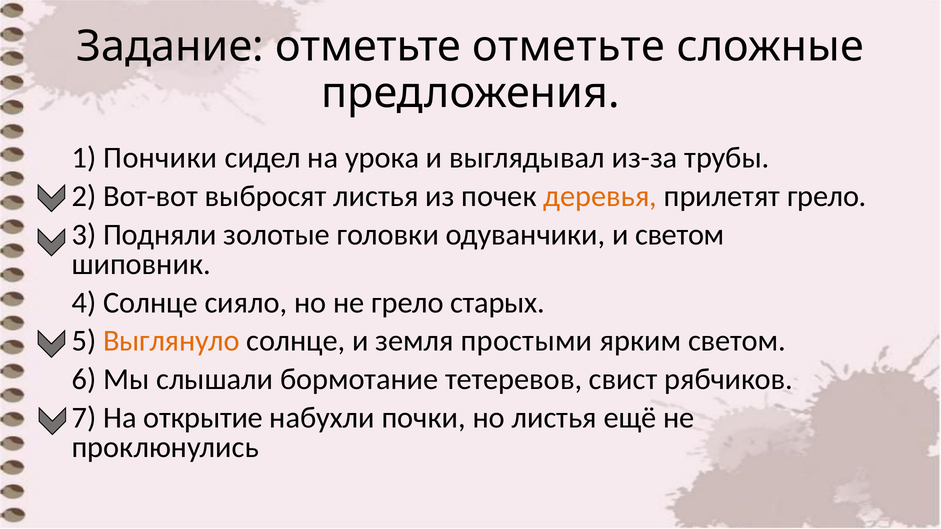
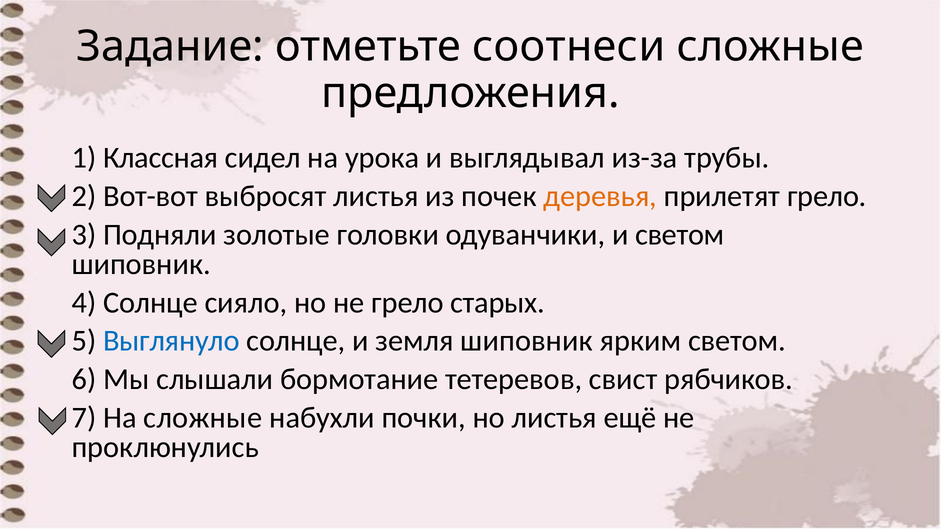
отметьте отметьте: отметьте -> соотнеси
Пончики: Пончики -> Классная
Выглянуло colour: orange -> blue
земля простыми: простыми -> шиповник
На открытие: открытие -> сложные
